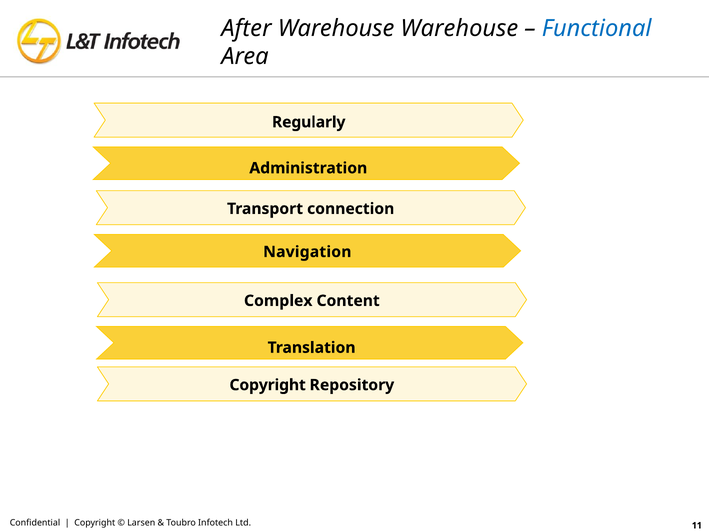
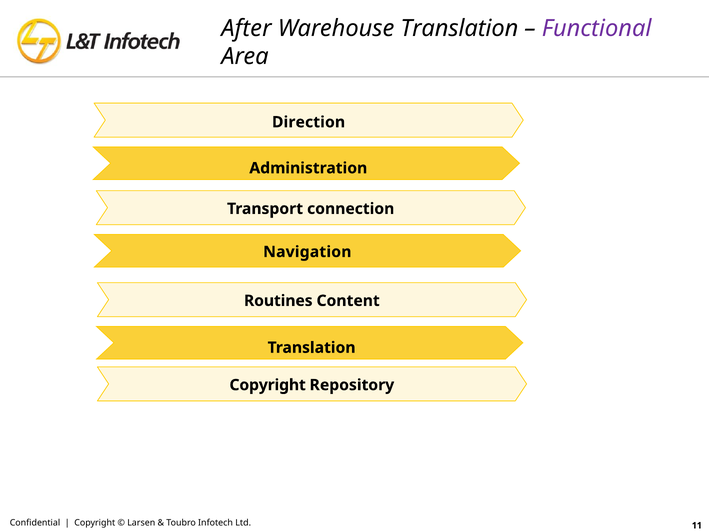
Warehouse Warehouse: Warehouse -> Translation
Functional colour: blue -> purple
Regularly: Regularly -> Direction
Complex: Complex -> Routines
